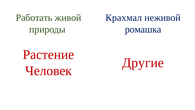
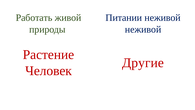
Крахмал: Крахмал -> Питании
ромашка at (143, 29): ромашка -> неживой
